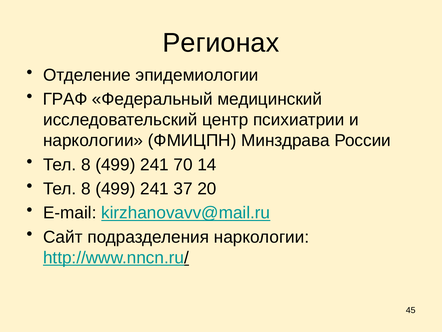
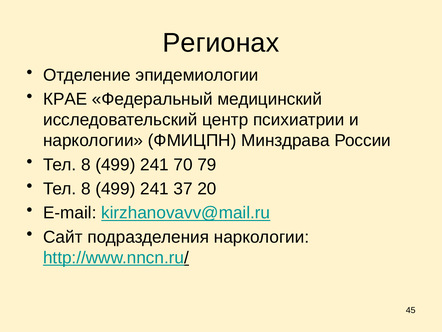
ГРАФ: ГРАФ -> КРАЕ
14: 14 -> 79
